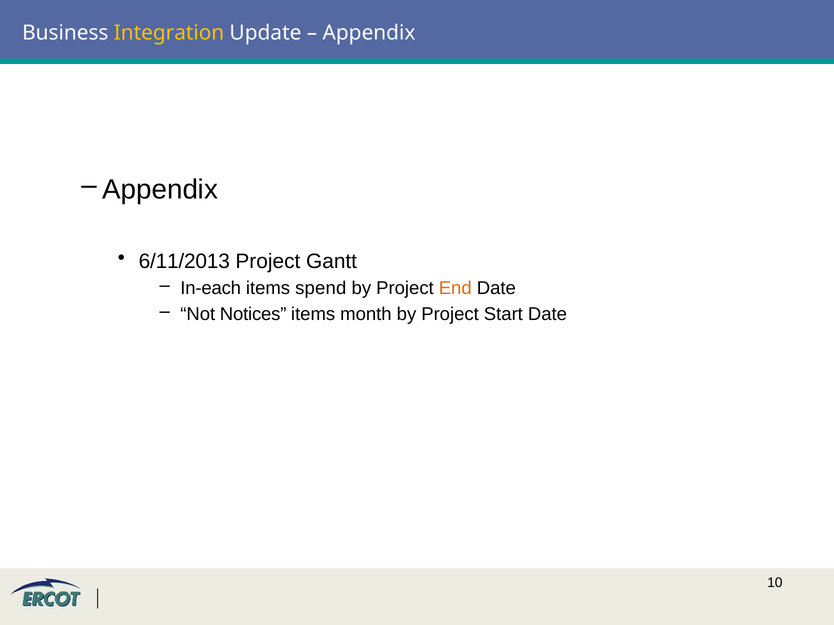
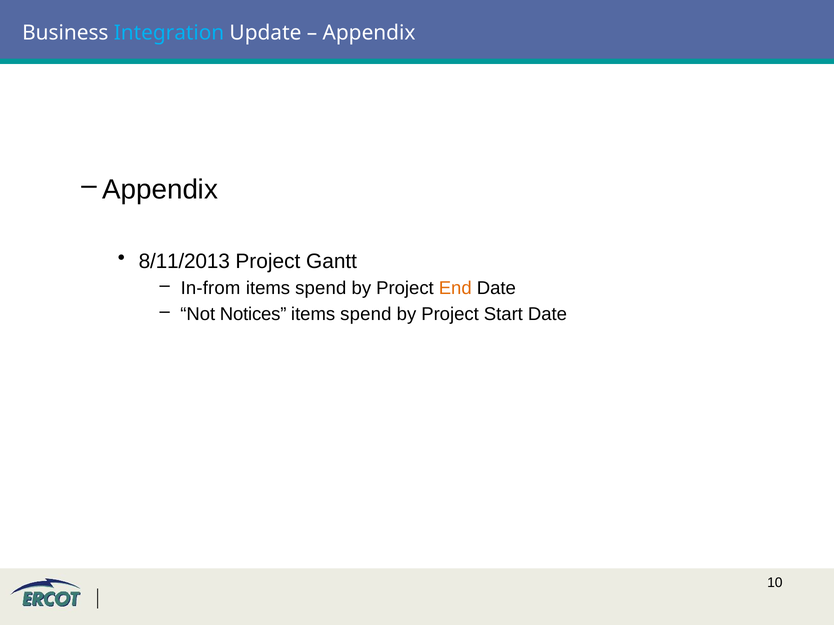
Integration colour: yellow -> light blue
6/11/2013: 6/11/2013 -> 8/11/2013
In-each: In-each -> In-from
month at (366, 314): month -> spend
